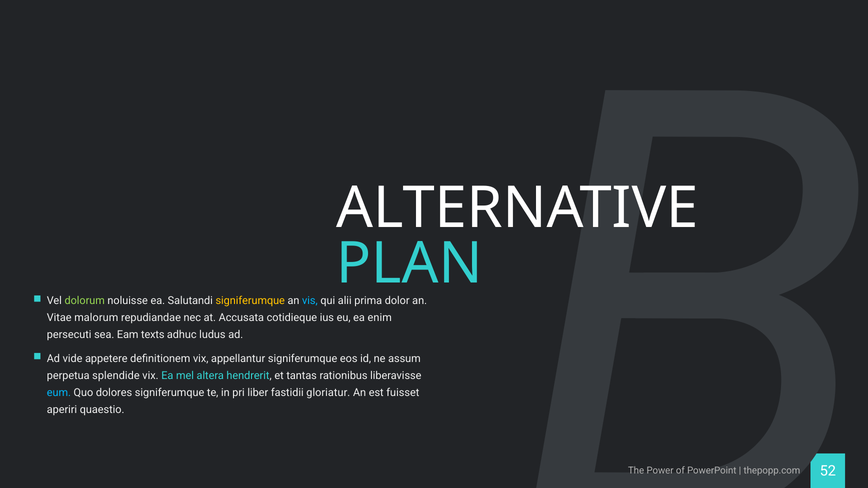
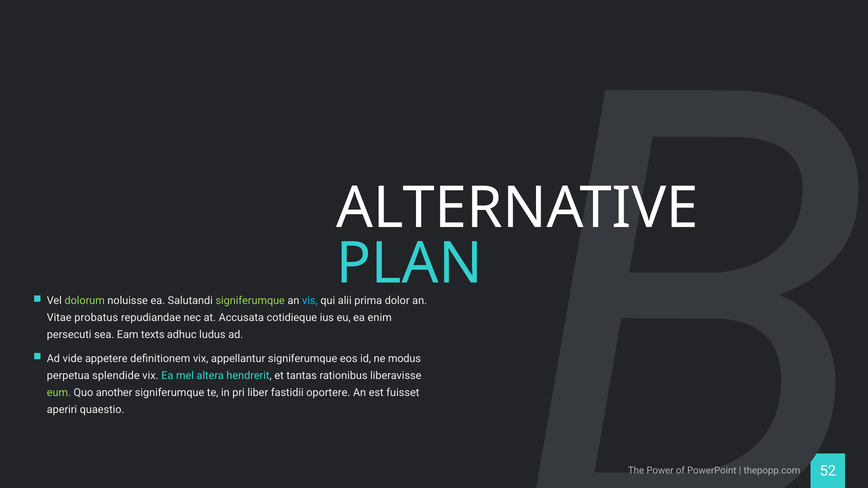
signiferumque at (250, 301) colour: yellow -> light green
malorum: malorum -> probatus
assum: assum -> modus
eum colour: light blue -> light green
dolores: dolores -> another
gloriatur: gloriatur -> oportere
